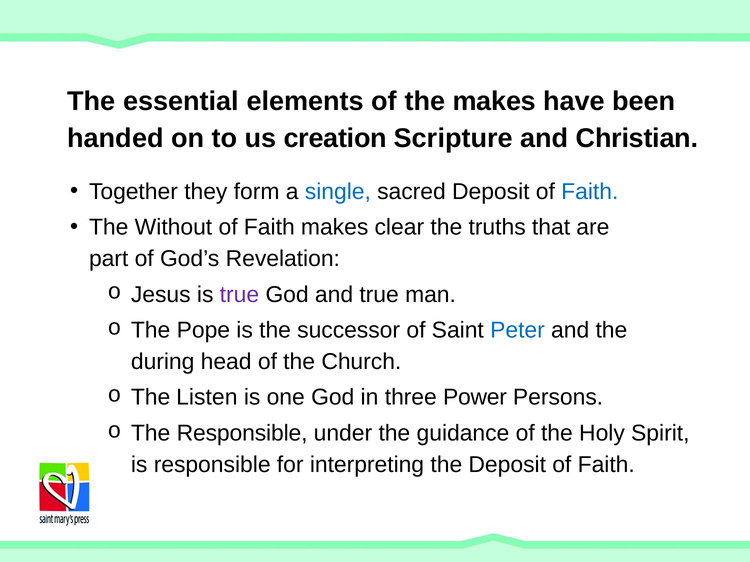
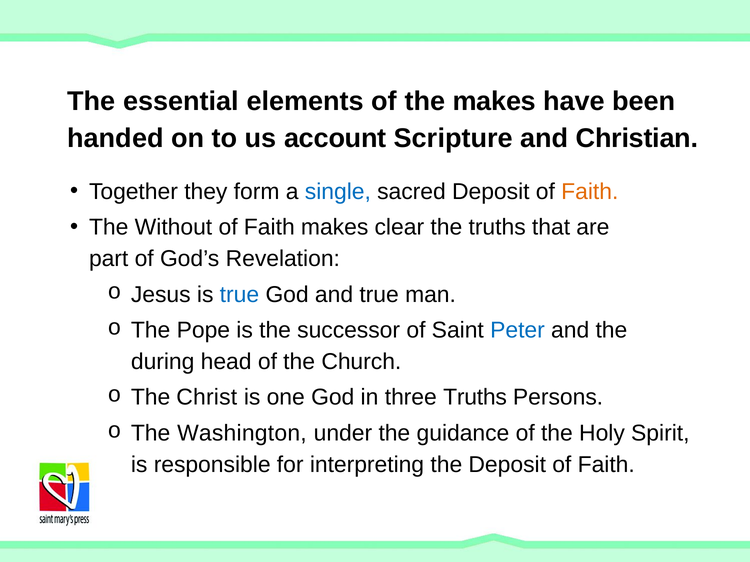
creation: creation -> account
Faith at (590, 192) colour: blue -> orange
true at (239, 295) colour: purple -> blue
Listen: Listen -> Christ
three Power: Power -> Truths
The Responsible: Responsible -> Washington
